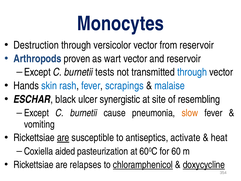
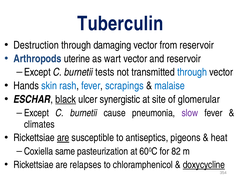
Monocytes: Monocytes -> Tuberculin
versicolor: versicolor -> damaging
proven: proven -> uterine
black underline: none -> present
resembling: resembling -> glomerular
slow colour: orange -> purple
vomiting: vomiting -> climates
activate: activate -> pigeons
aided: aided -> same
60: 60 -> 82
chloramphenicol underline: present -> none
